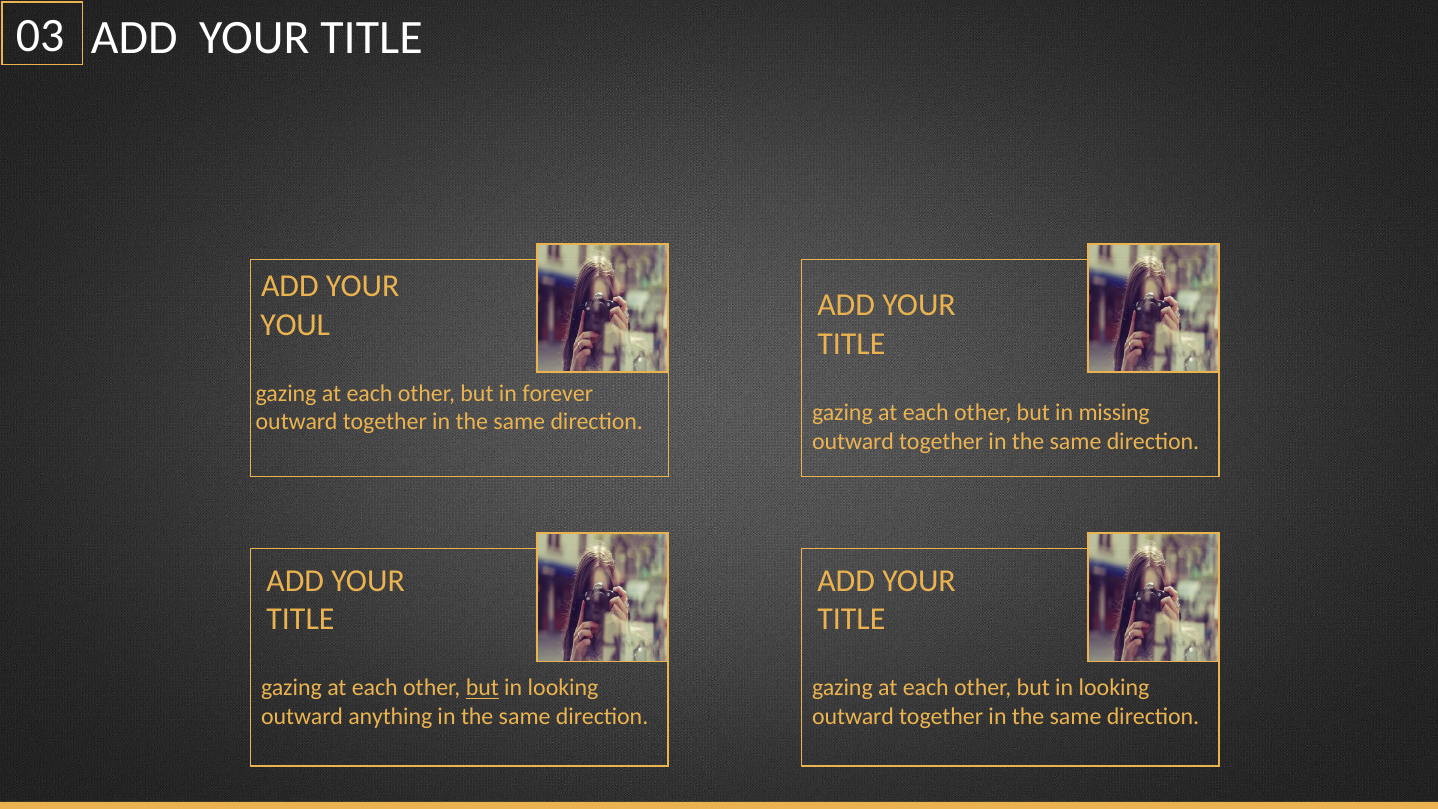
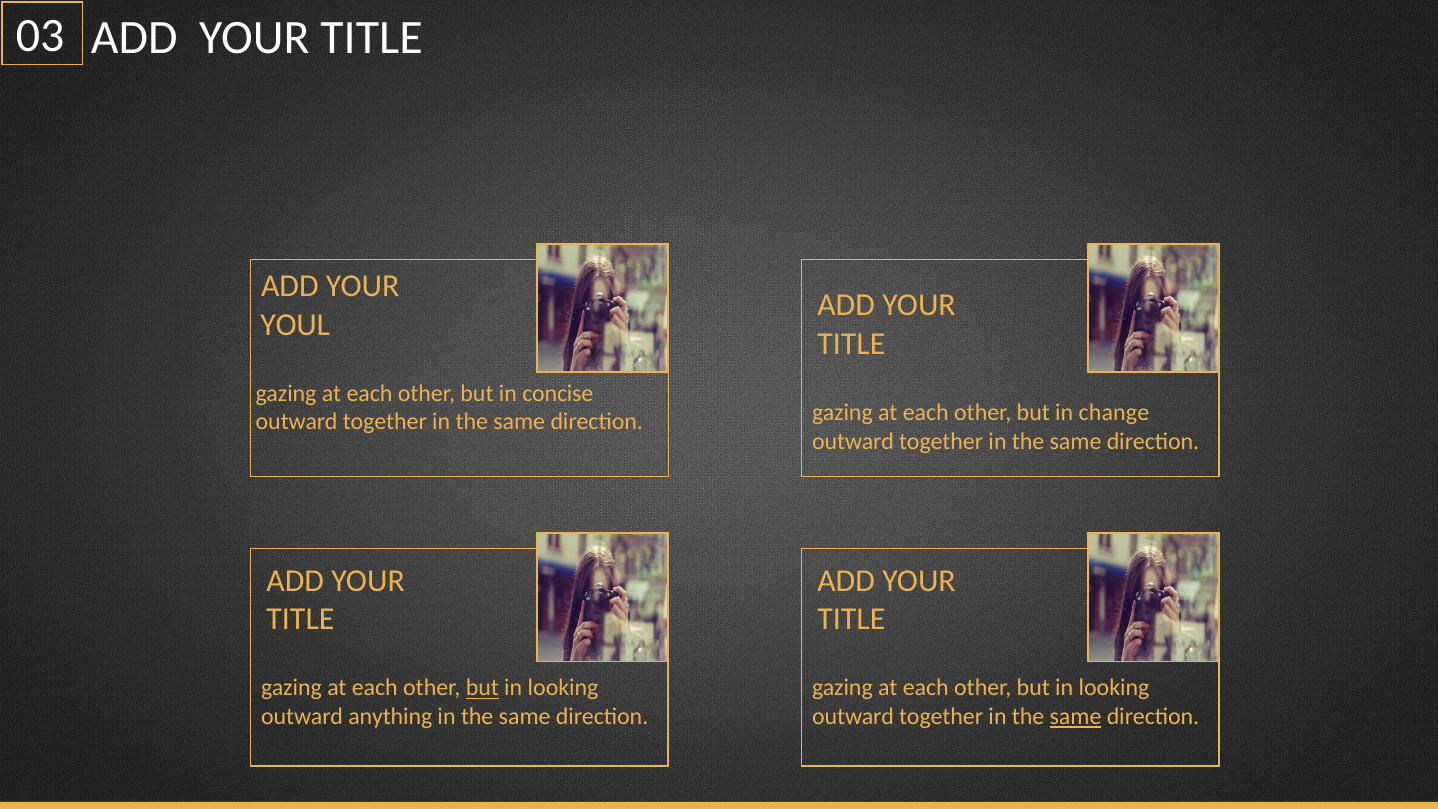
forever: forever -> concise
missing: missing -> change
same at (1076, 717) underline: none -> present
